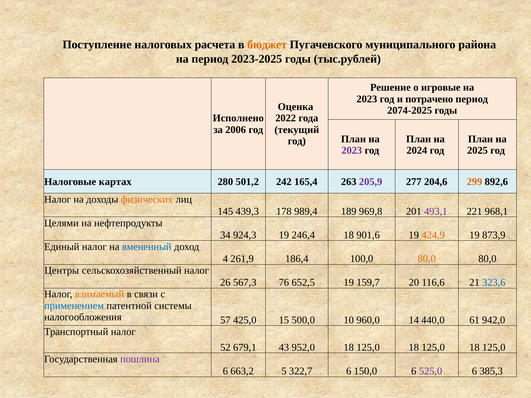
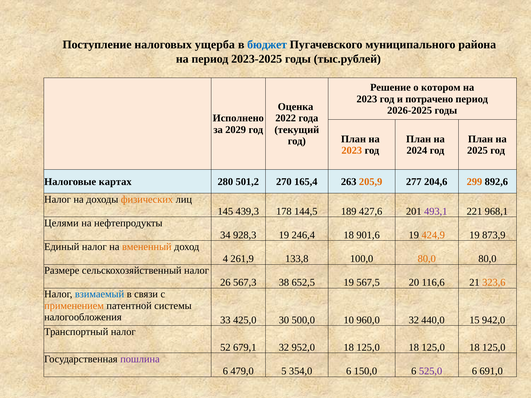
расчета: расчета -> ущерба
бюджет colour: orange -> blue
игровые: игровые -> котором
2074-2025: 2074-2025 -> 2026-2025
2006: 2006 -> 2029
2023 at (352, 151) colour: purple -> orange
242: 242 -> 270
205,9 colour: purple -> orange
989,4: 989,4 -> 144,5
969,8: 969,8 -> 427,6
924,3: 924,3 -> 928,3
вмененный colour: blue -> orange
186,4: 186,4 -> 133,8
Центры: Центры -> Размере
76: 76 -> 38
159,7: 159,7 -> 567,5
323,6 colour: blue -> orange
взимаемый colour: orange -> blue
применением colour: blue -> orange
57: 57 -> 33
15: 15 -> 30
960,0 14: 14 -> 32
61: 61 -> 15
679,1 43: 43 -> 32
663,2: 663,2 -> 479,0
322,7: 322,7 -> 354,0
385,3: 385,3 -> 691,0
